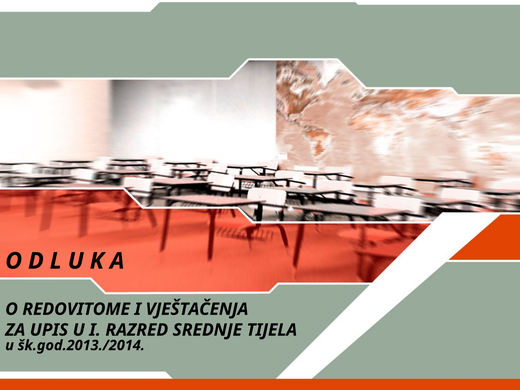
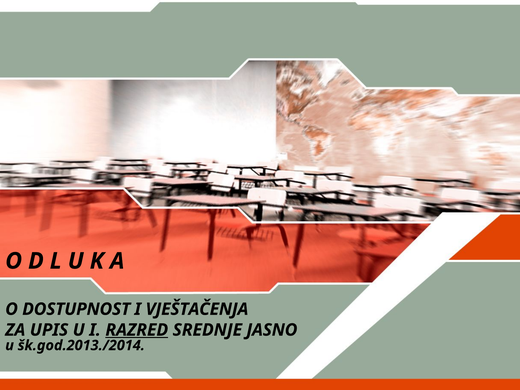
REDOVITOME: REDOVITOME -> DOSTUPNOST
RAZRED underline: none -> present
TIJELA: TIJELA -> JASNO
